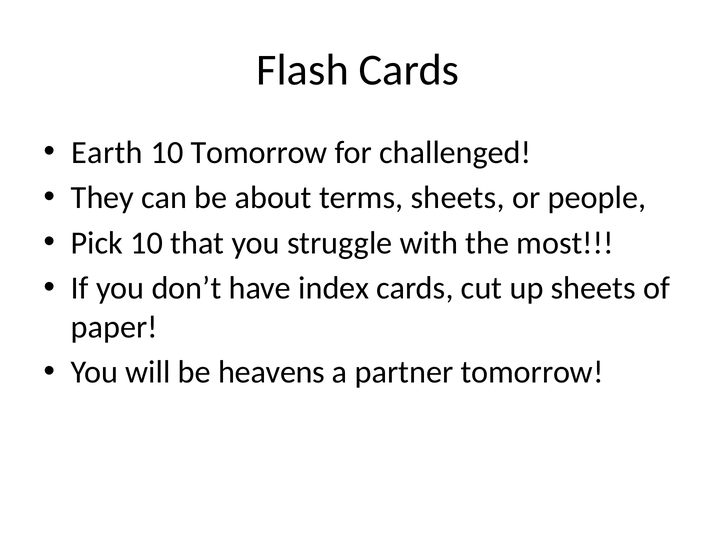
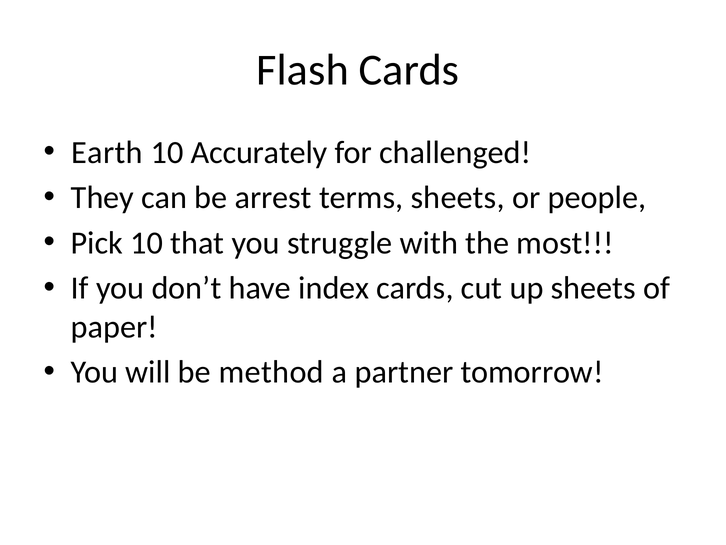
10 Tomorrow: Tomorrow -> Accurately
about: about -> arrest
heavens: heavens -> method
